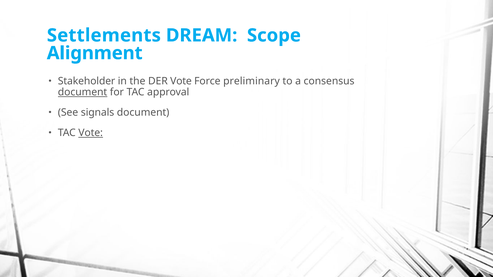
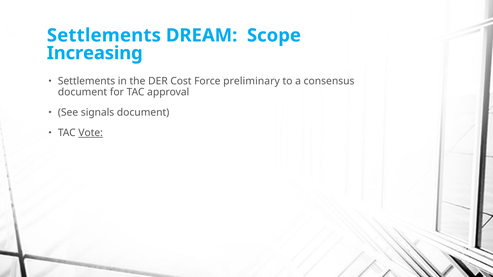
Alignment: Alignment -> Increasing
Stakeholder at (87, 81): Stakeholder -> Settlements
DER Vote: Vote -> Cost
document at (83, 92) underline: present -> none
